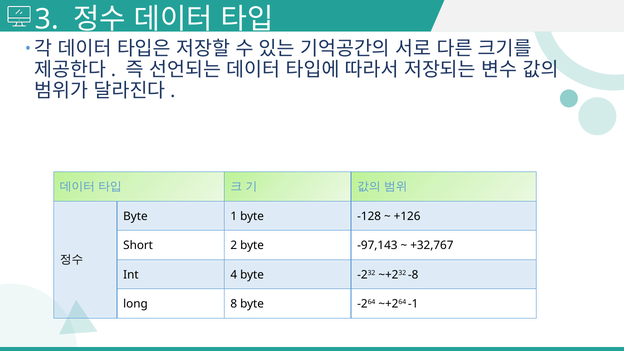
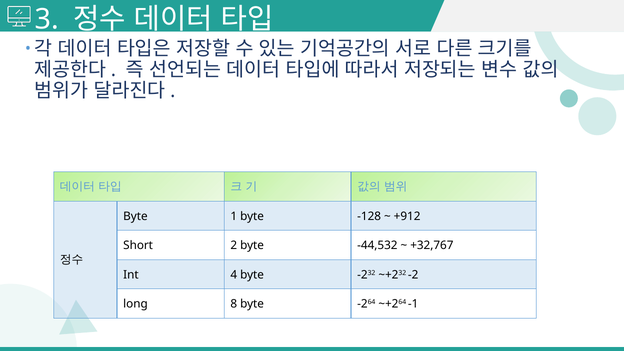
+126: +126 -> +912
-97,143: -97,143 -> -44,532
-8: -8 -> -2
